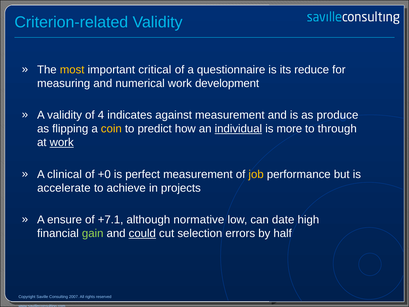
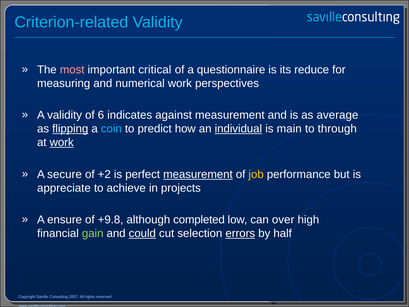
most colour: yellow -> pink
development: development -> perspectives
4: 4 -> 6
produce: produce -> average
flipping underline: none -> present
coin colour: yellow -> light blue
more: more -> main
clinical: clinical -> secure
+0: +0 -> +2
measurement at (198, 174) underline: none -> present
accelerate: accelerate -> appreciate
+7.1: +7.1 -> +9.8
normative: normative -> completed
date: date -> over
errors underline: none -> present
